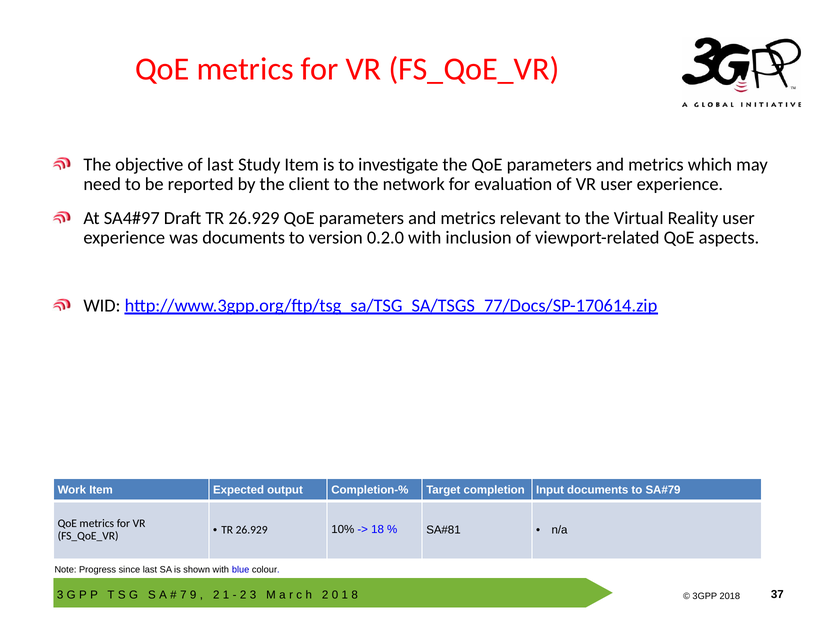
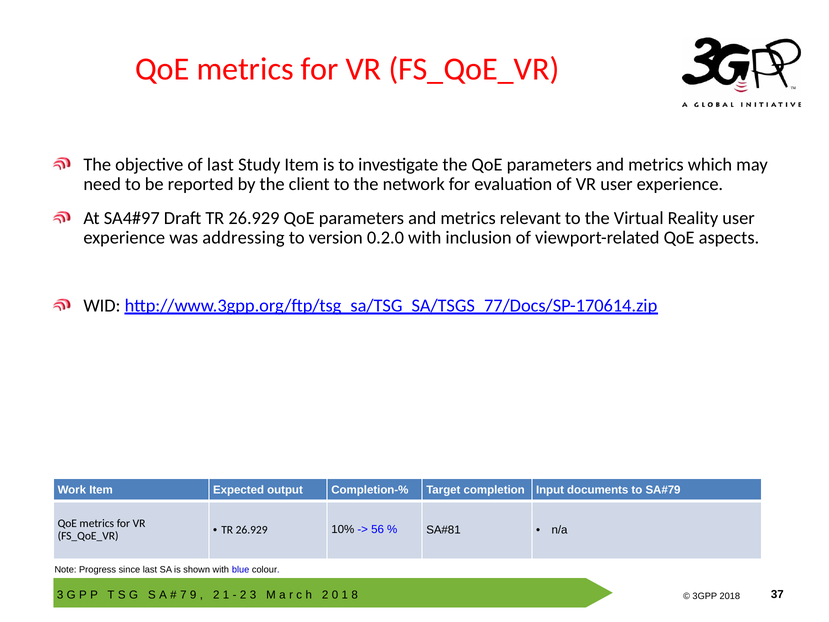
was documents: documents -> addressing
18: 18 -> 56
